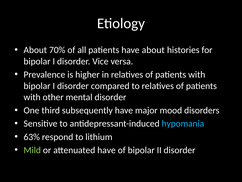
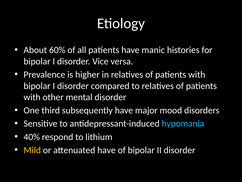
70%: 70% -> 60%
have about: about -> manic
63%: 63% -> 40%
Mild colour: light green -> yellow
